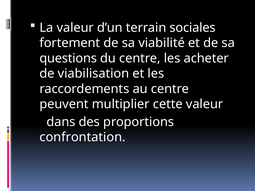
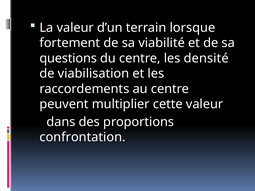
sociales: sociales -> lorsque
acheter: acheter -> densité
